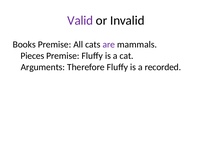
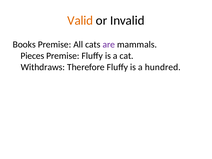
Valid colour: purple -> orange
Arguments: Arguments -> Withdraws
recorded: recorded -> hundred
